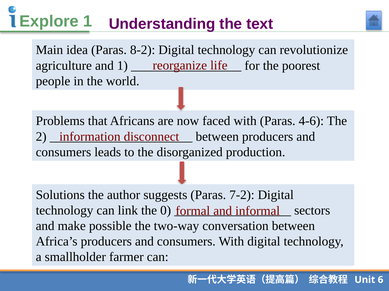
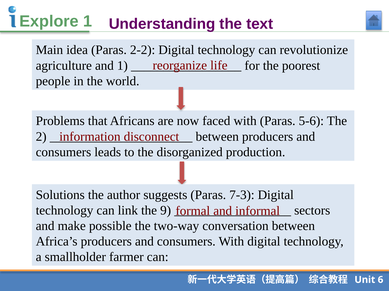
8-2: 8-2 -> 2-2
4-6: 4-6 -> 5-6
7-2: 7-2 -> 7-3
0: 0 -> 9
